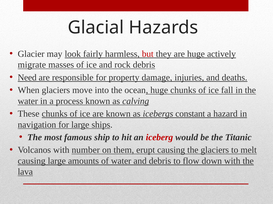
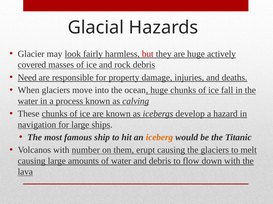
migrate: migrate -> covered
constant: constant -> develop
iceberg colour: red -> orange
